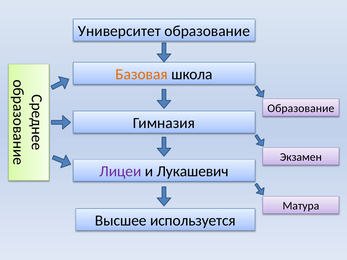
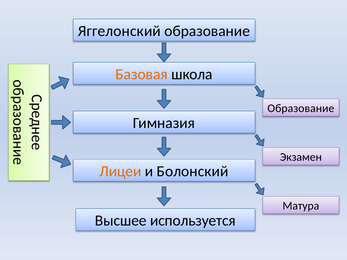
Университет: Университет -> Яггелонский
Лицеи colour: purple -> orange
Лукашевич: Лукашевич -> Болонский
